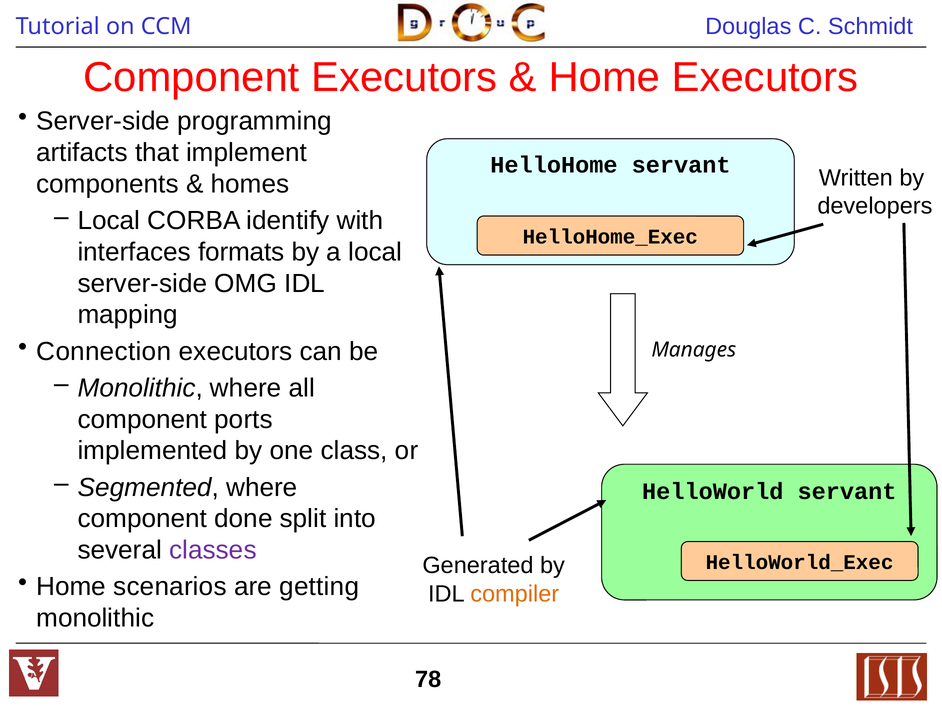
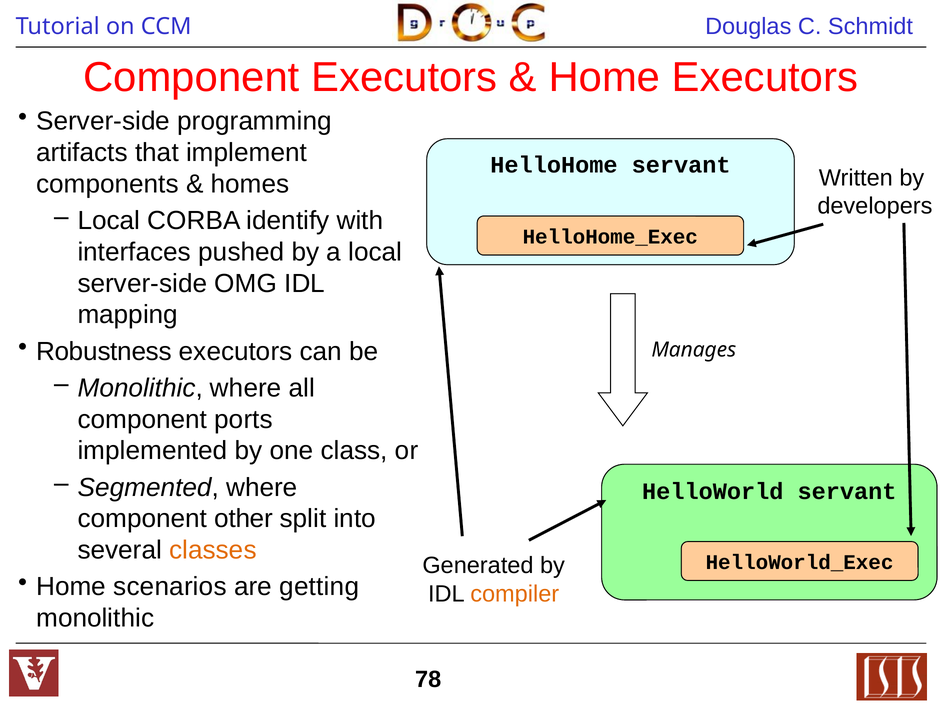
formats: formats -> pushed
Connection: Connection -> Robustness
done: done -> other
classes colour: purple -> orange
